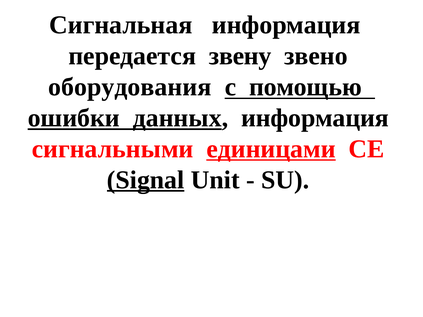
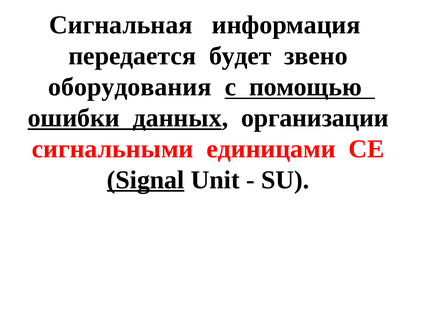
звену: звену -> будет
данных информация: информация -> организации
единицами underline: present -> none
